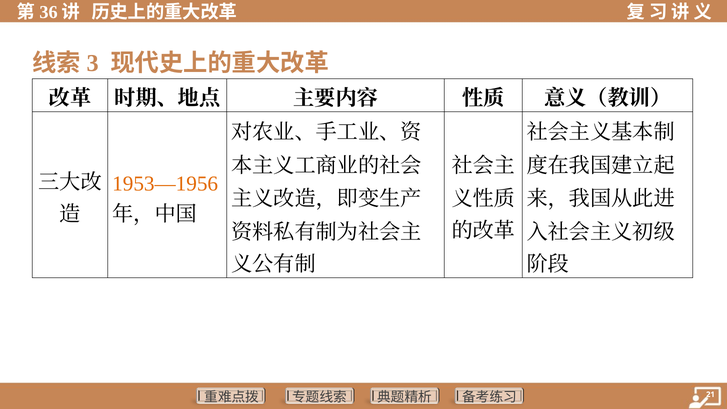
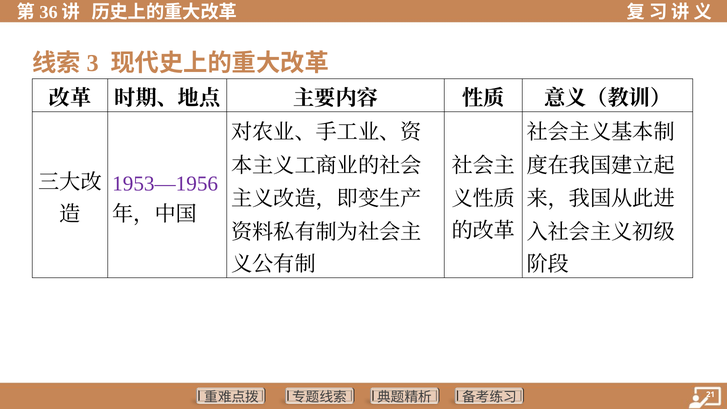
1953—1956 colour: orange -> purple
